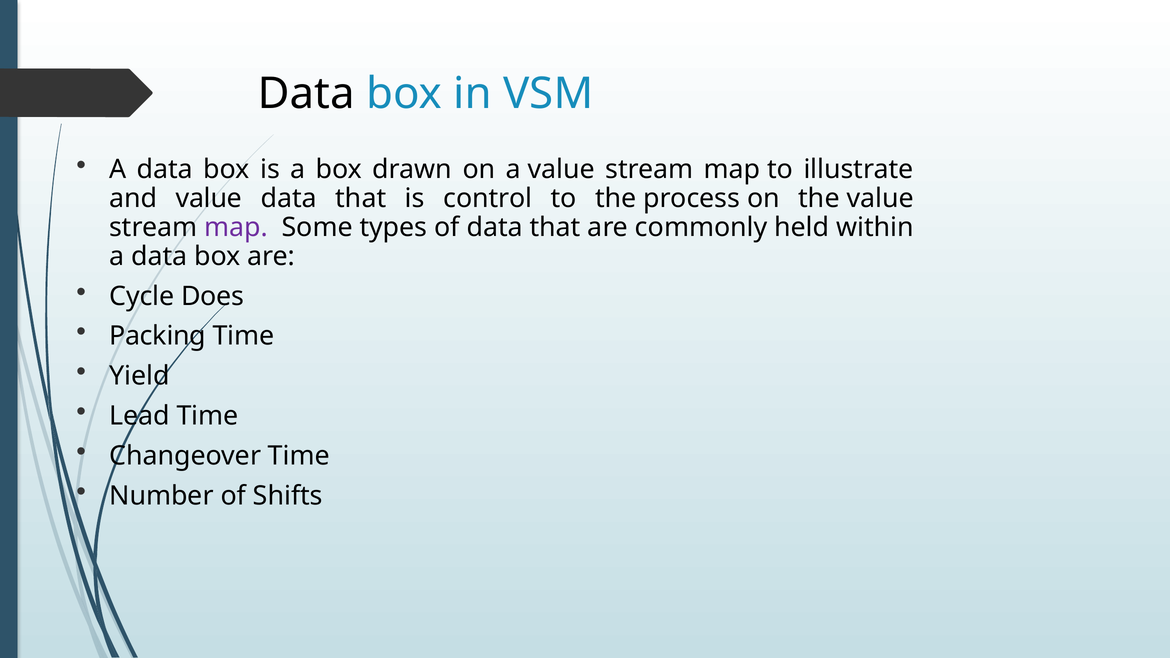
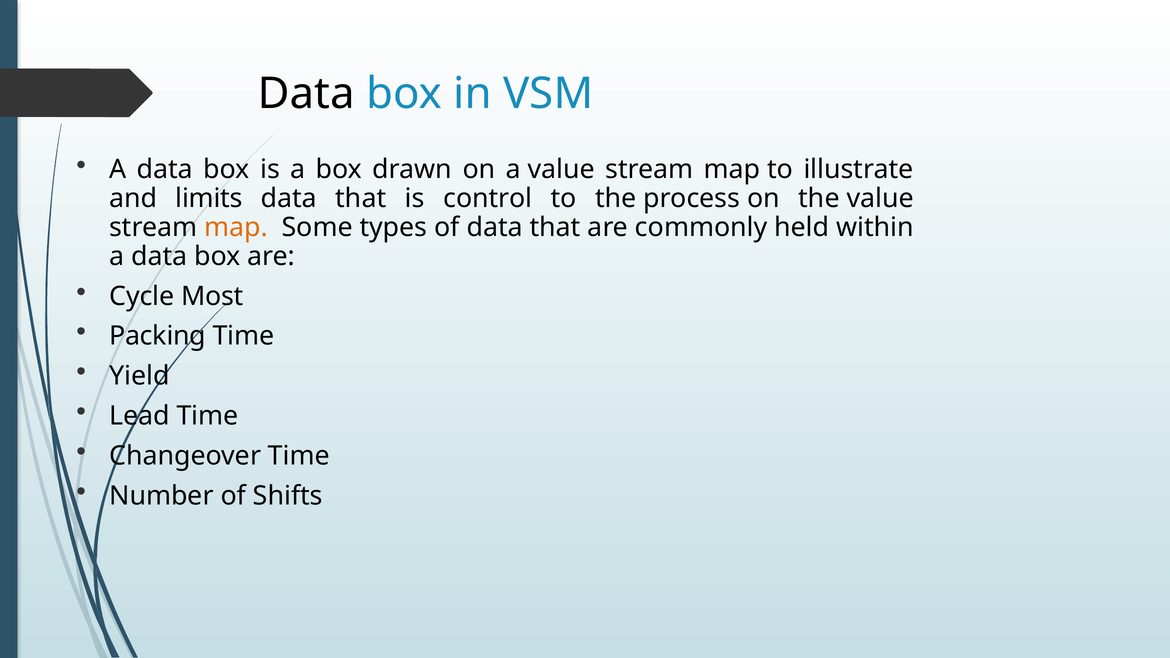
and value: value -> limits
map at (236, 227) colour: purple -> orange
Does: Does -> Most
